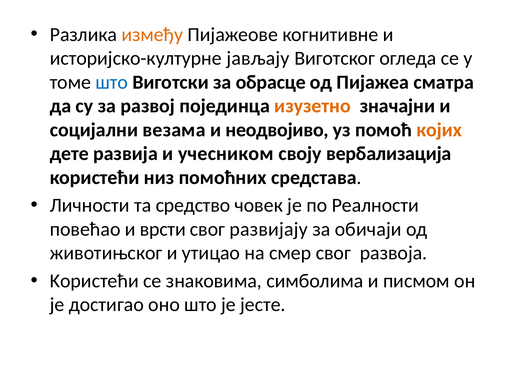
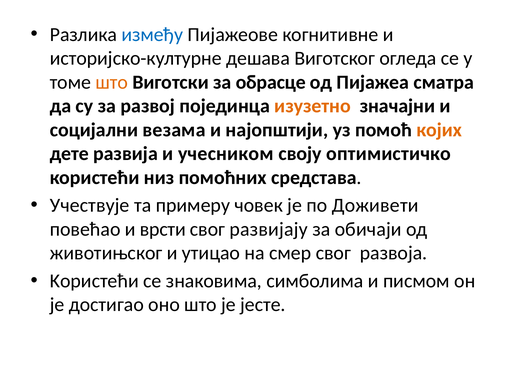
између colour: orange -> blue
јављају: јављају -> дешава
што at (112, 82) colour: blue -> orange
неодвојиво: неодвојиво -> најопштији
вербализација: вербализација -> оптимистичко
Личности: Личности -> Учествује
средство: средство -> примеру
Реалности: Реалности -> Доживети
